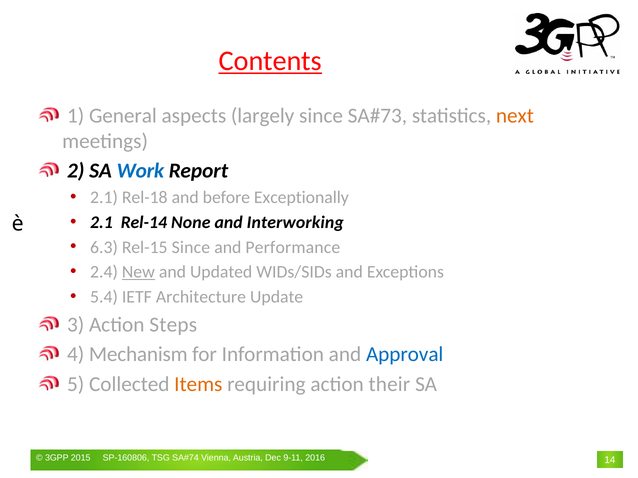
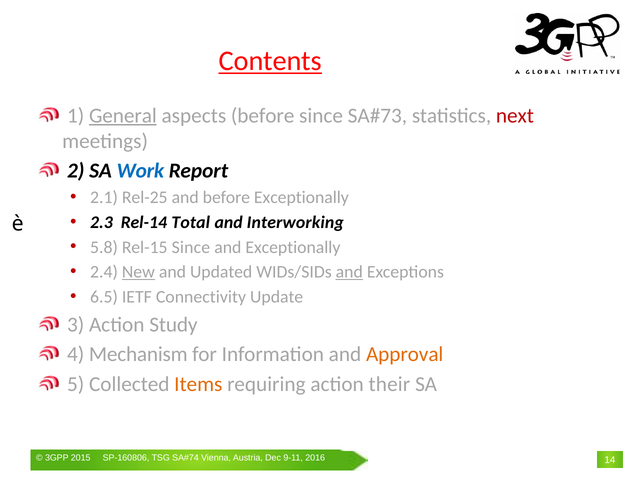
General underline: none -> present
aspects largely: largely -> before
next colour: orange -> red
Rel-18: Rel-18 -> Rel-25
2.1 at (101, 223): 2.1 -> 2.3
None: None -> Total
6.3: 6.3 -> 5.8
and Performance: Performance -> Exceptionally
and at (349, 272) underline: none -> present
5.4: 5.4 -> 6.5
Architecture: Architecture -> Connectivity
Steps: Steps -> Study
Approval colour: blue -> orange
